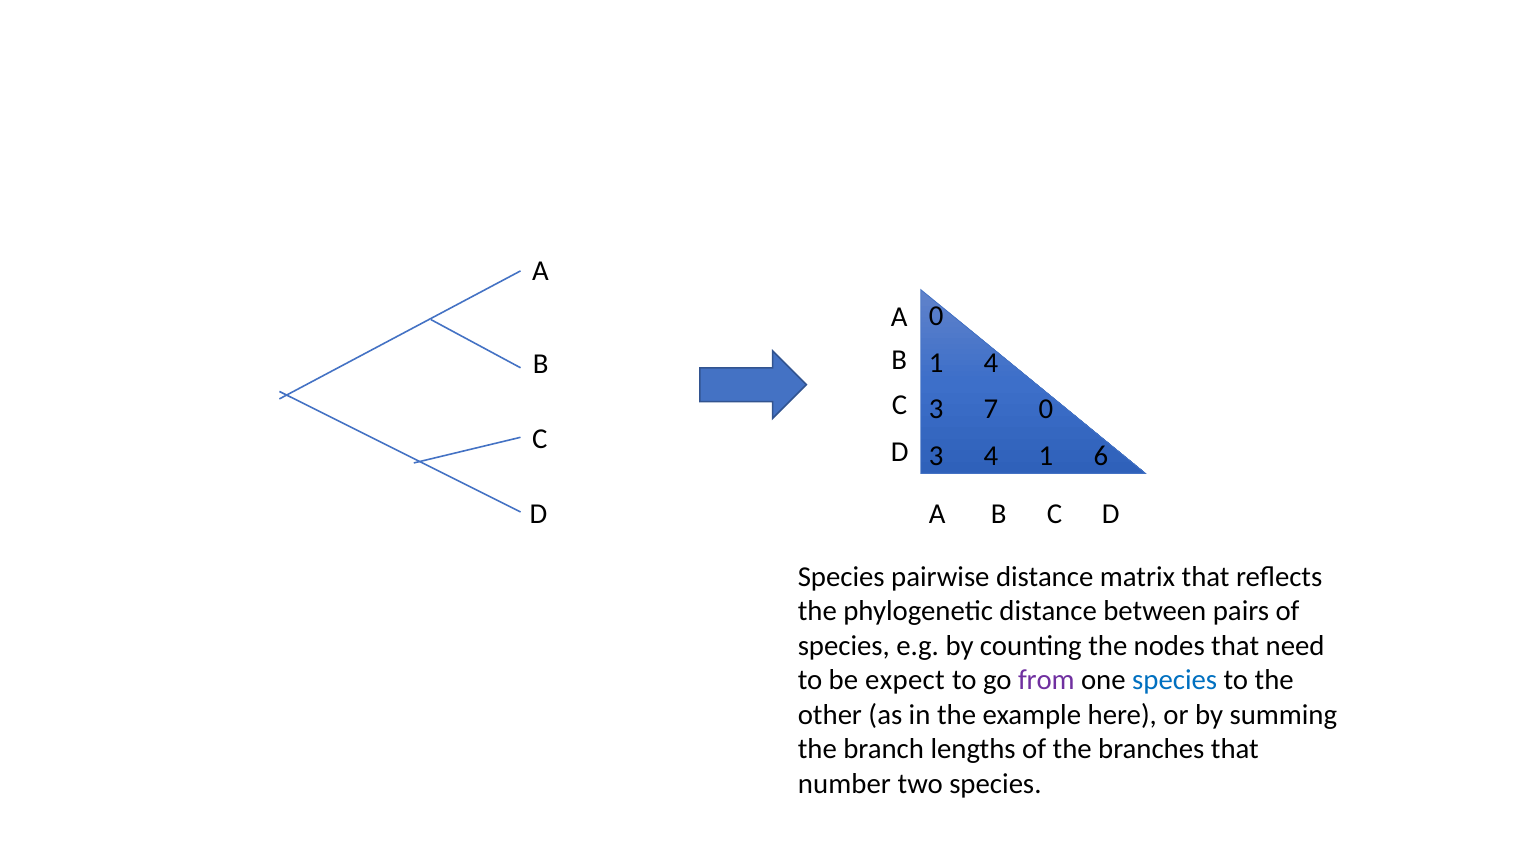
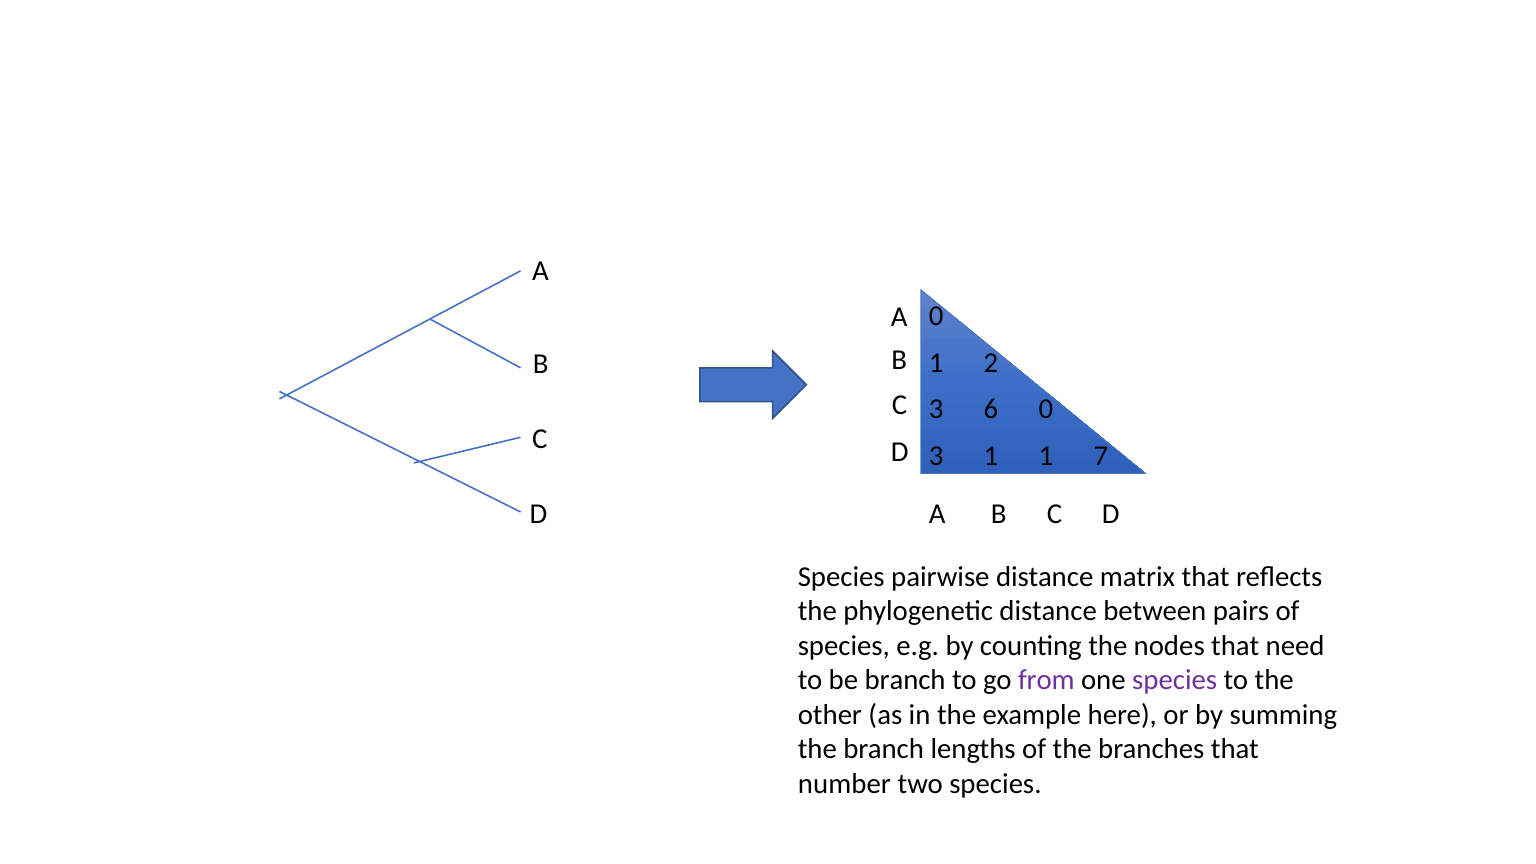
1 4: 4 -> 2
7: 7 -> 6
3 4: 4 -> 1
6: 6 -> 7
be expect: expect -> branch
species at (1175, 680) colour: blue -> purple
